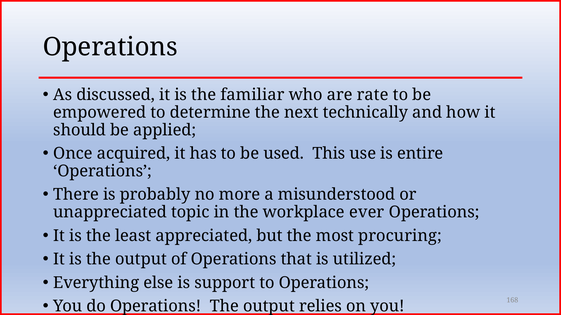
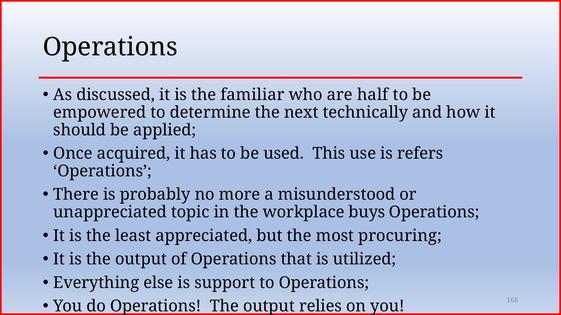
rate: rate -> half
entire: entire -> refers
ever: ever -> buys
